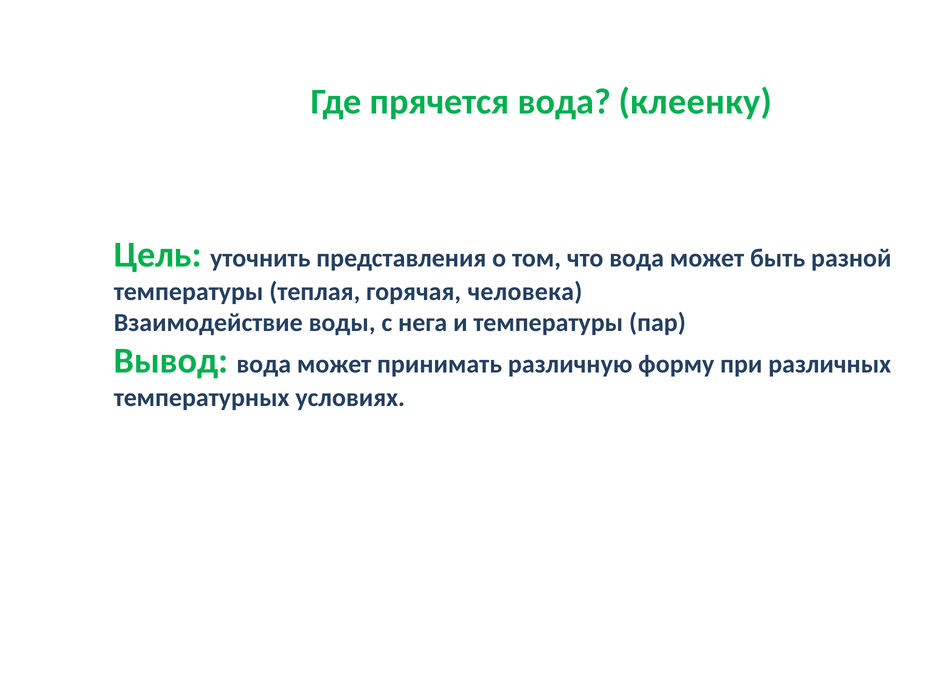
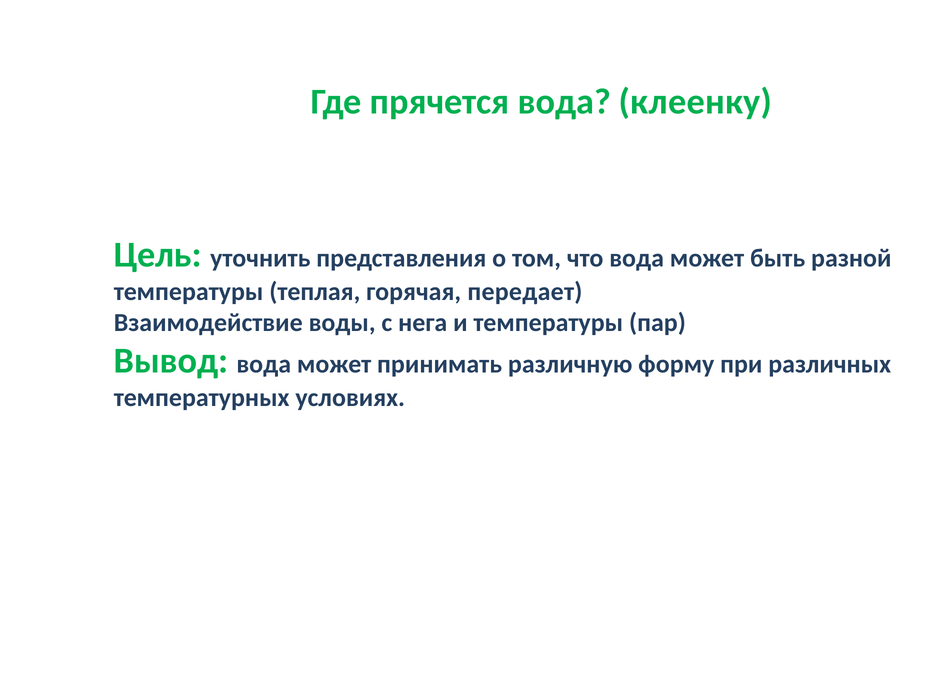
человека: человека -> передает
